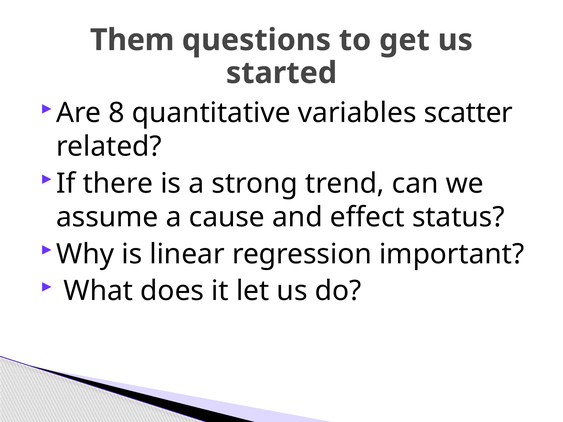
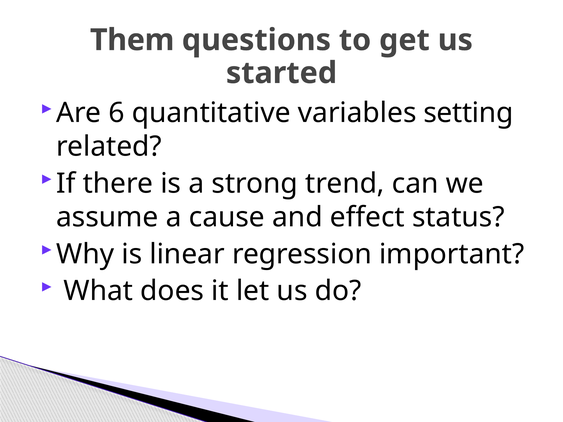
8: 8 -> 6
scatter: scatter -> setting
